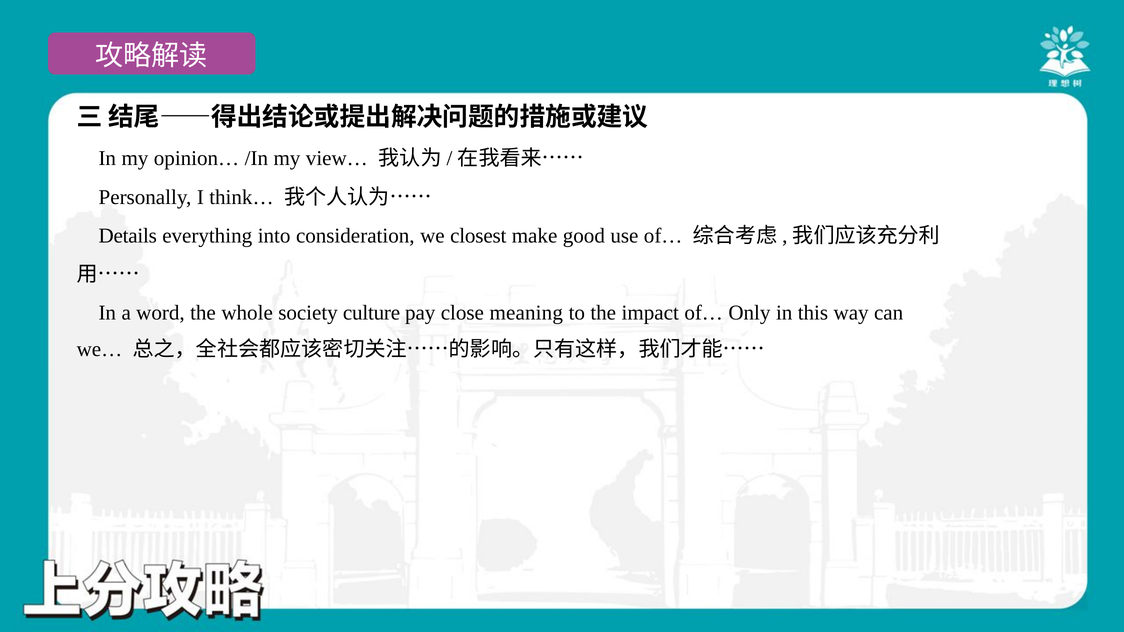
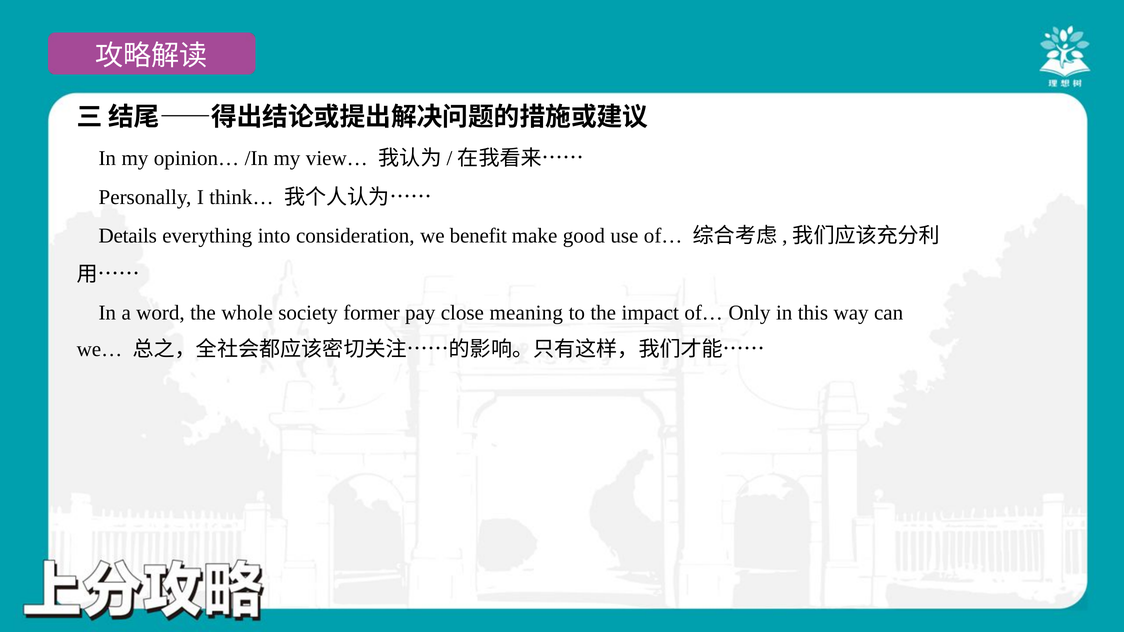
closest: closest -> benefit
culture: culture -> former
